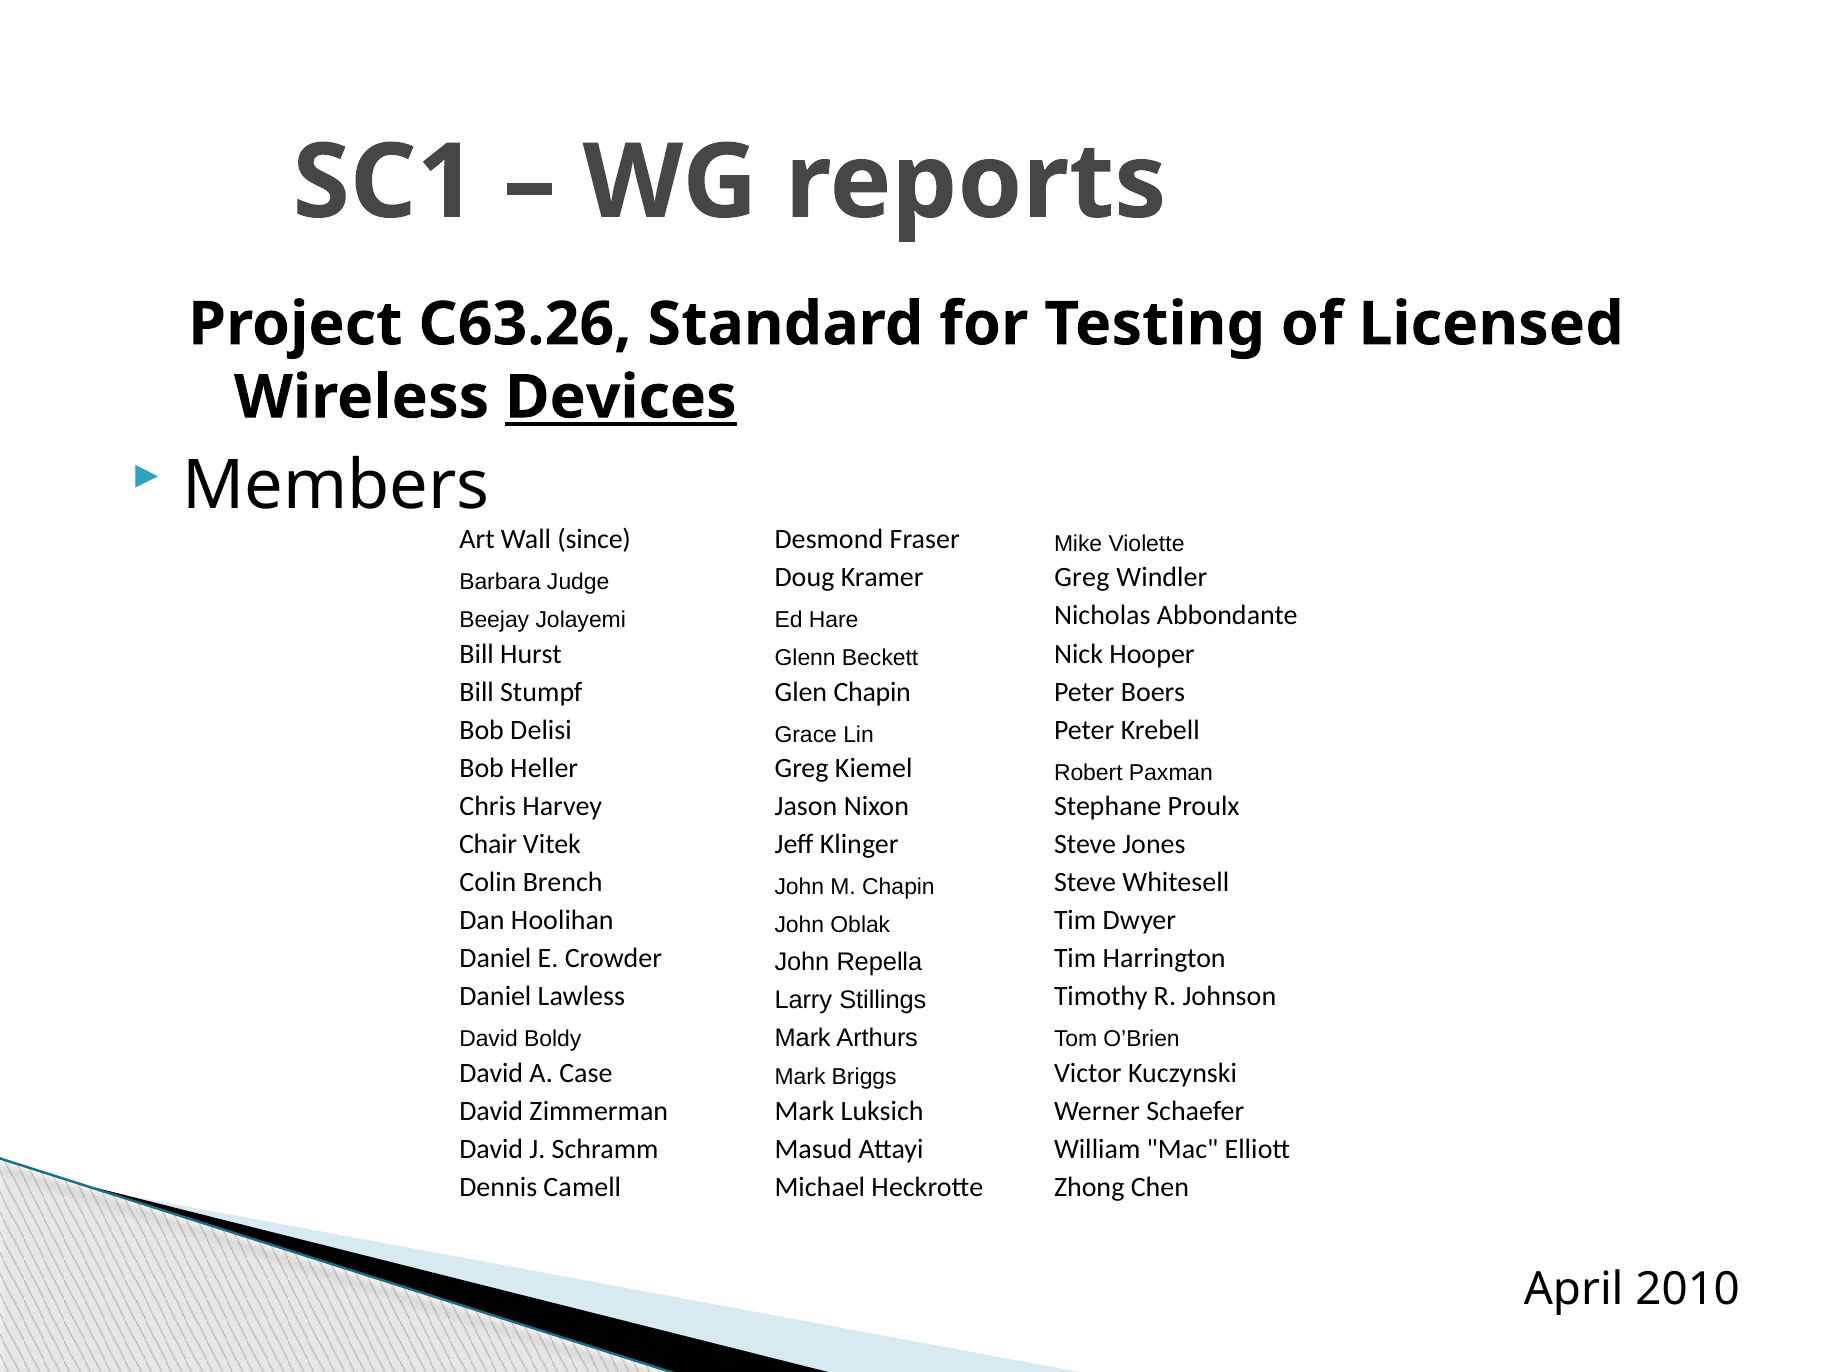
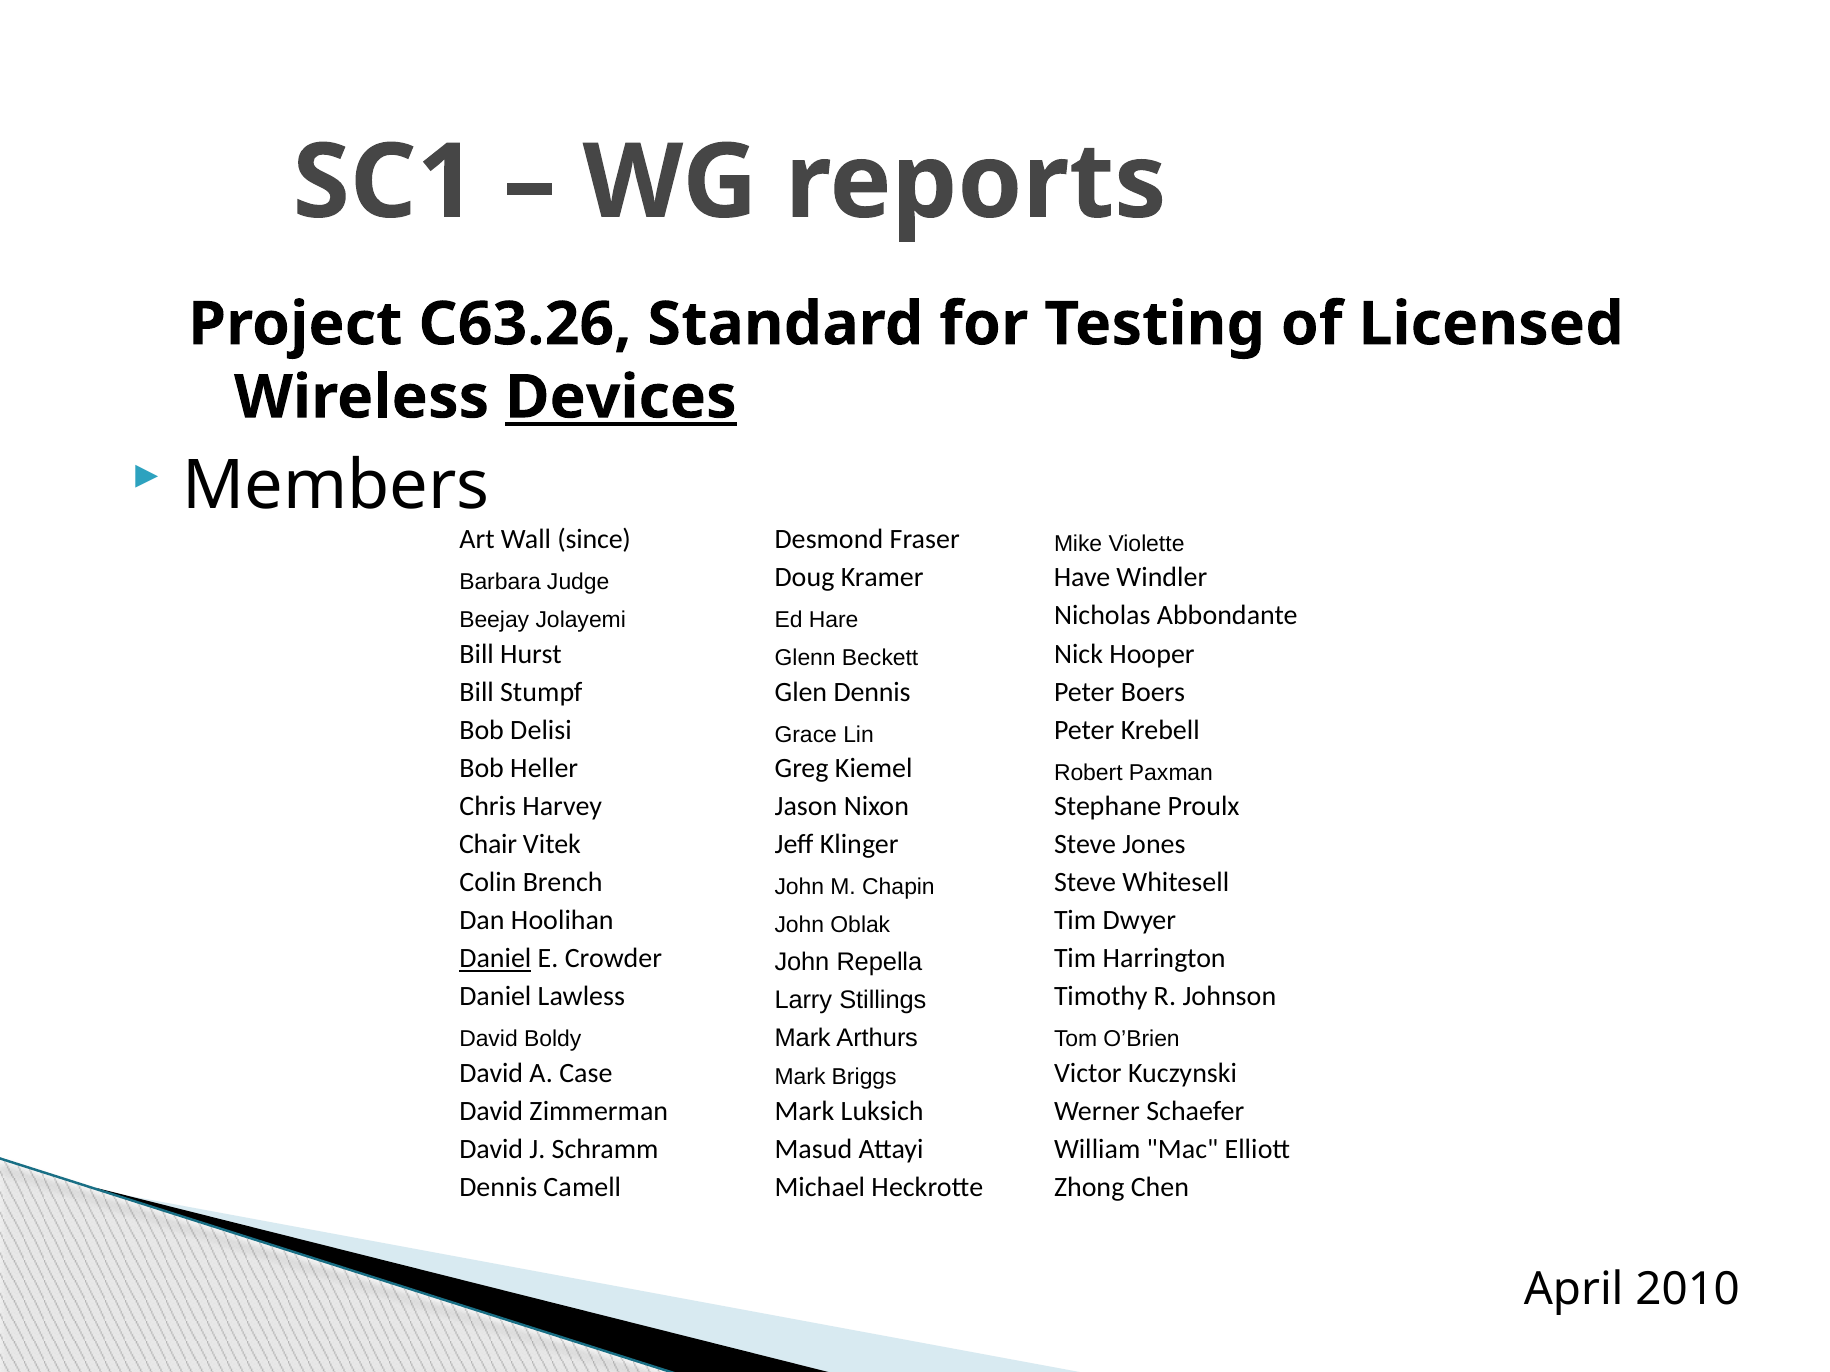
Kramer Greg: Greg -> Have
Glen Chapin: Chapin -> Dennis
Daniel at (495, 959) underline: none -> present
